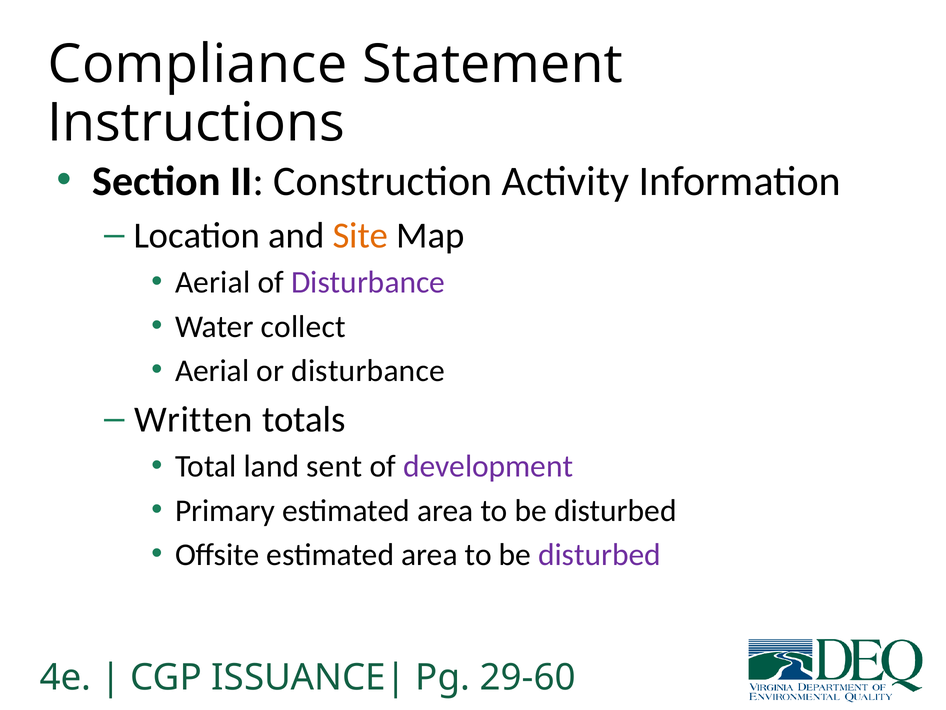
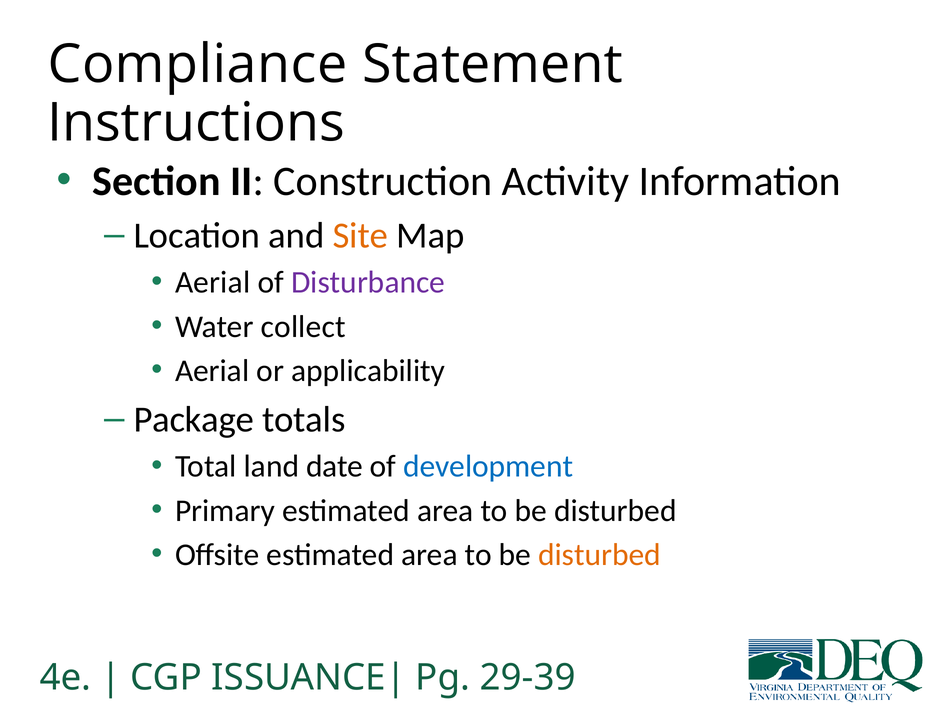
or disturbance: disturbance -> applicability
Written: Written -> Package
sent: sent -> date
development colour: purple -> blue
disturbed at (600, 554) colour: purple -> orange
29-60: 29-60 -> 29-39
